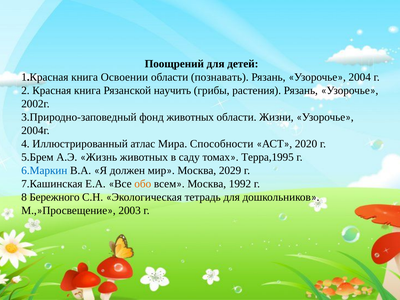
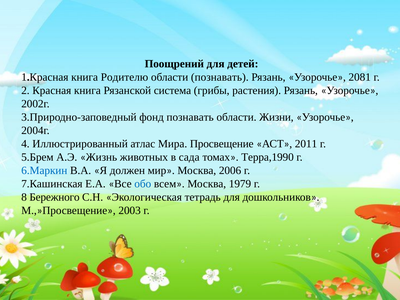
Освоении: Освоении -> Родителю
2004: 2004 -> 2081
научить: научить -> система
фонд животных: животных -> познавать
Способности: Способности -> Просвещение
2020: 2020 -> 2011
саду: саду -> сада
Терра,1995: Терра,1995 -> Терра,1990
2029: 2029 -> 2006
обо colour: orange -> blue
1992: 1992 -> 1979
